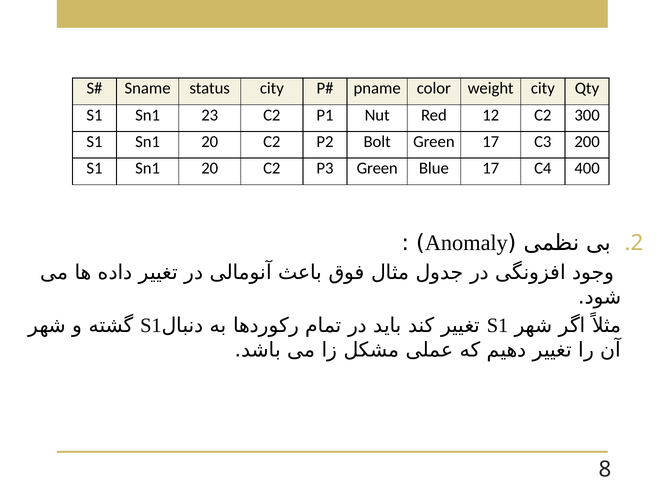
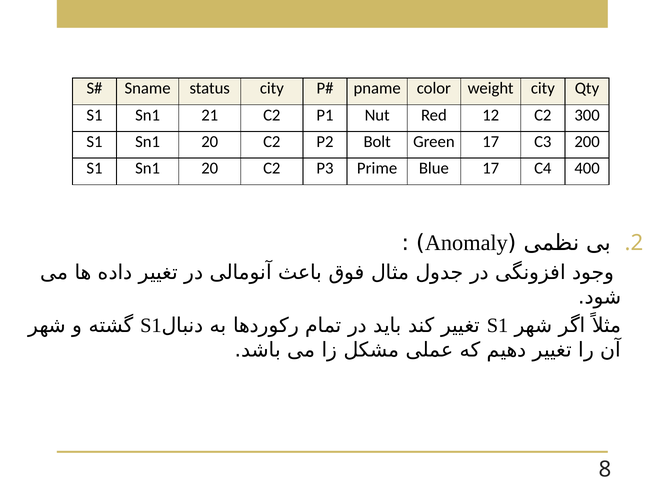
23: 23 -> 21
P3 Green: Green -> Prime
